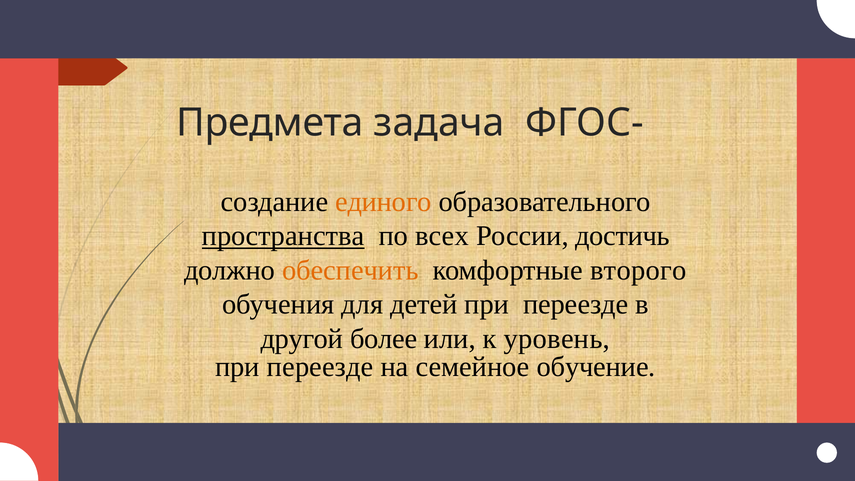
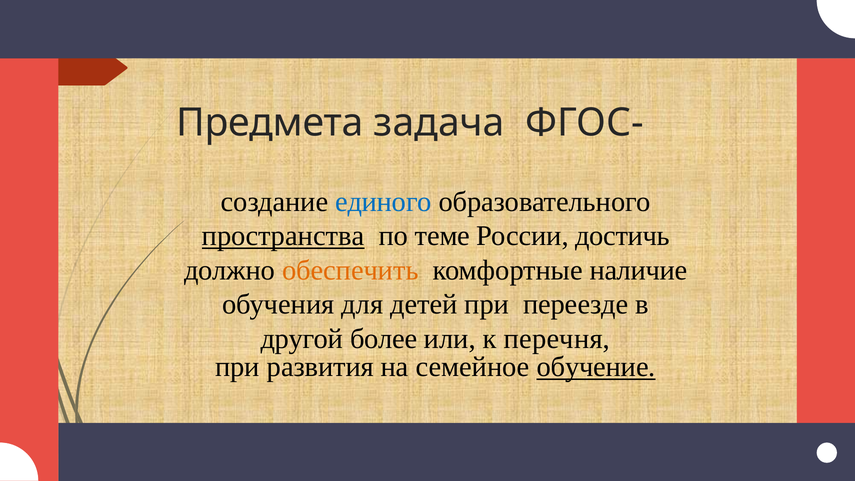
единого colour: orange -> blue
всех: всех -> теме
второго: второго -> наличие
уровень: уровень -> перечня
переезде at (320, 367): переезде -> развития
обучение underline: none -> present
